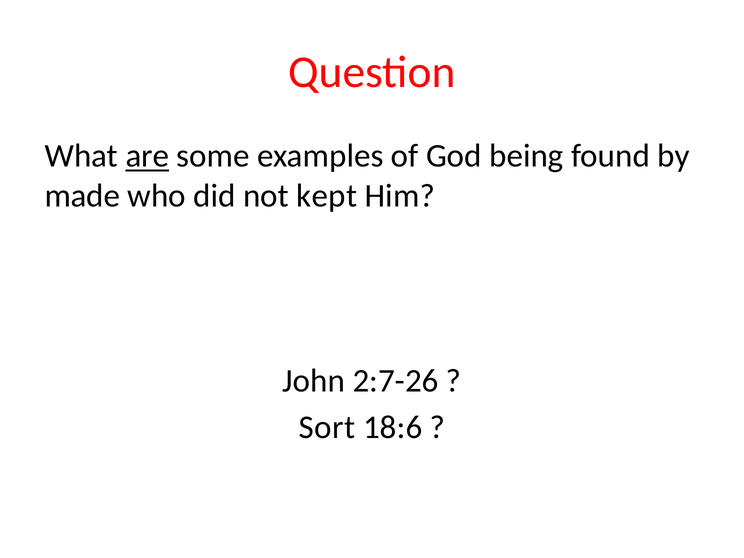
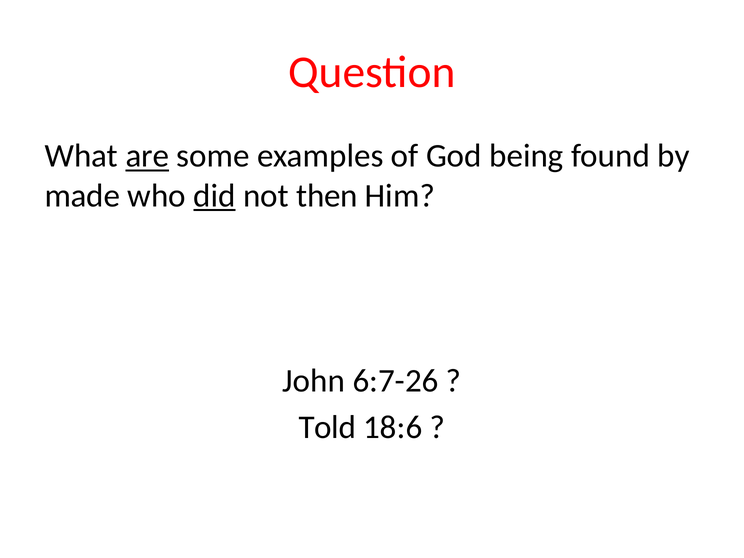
did underline: none -> present
kept: kept -> then
2:7-26: 2:7-26 -> 6:7-26
Sort: Sort -> Told
